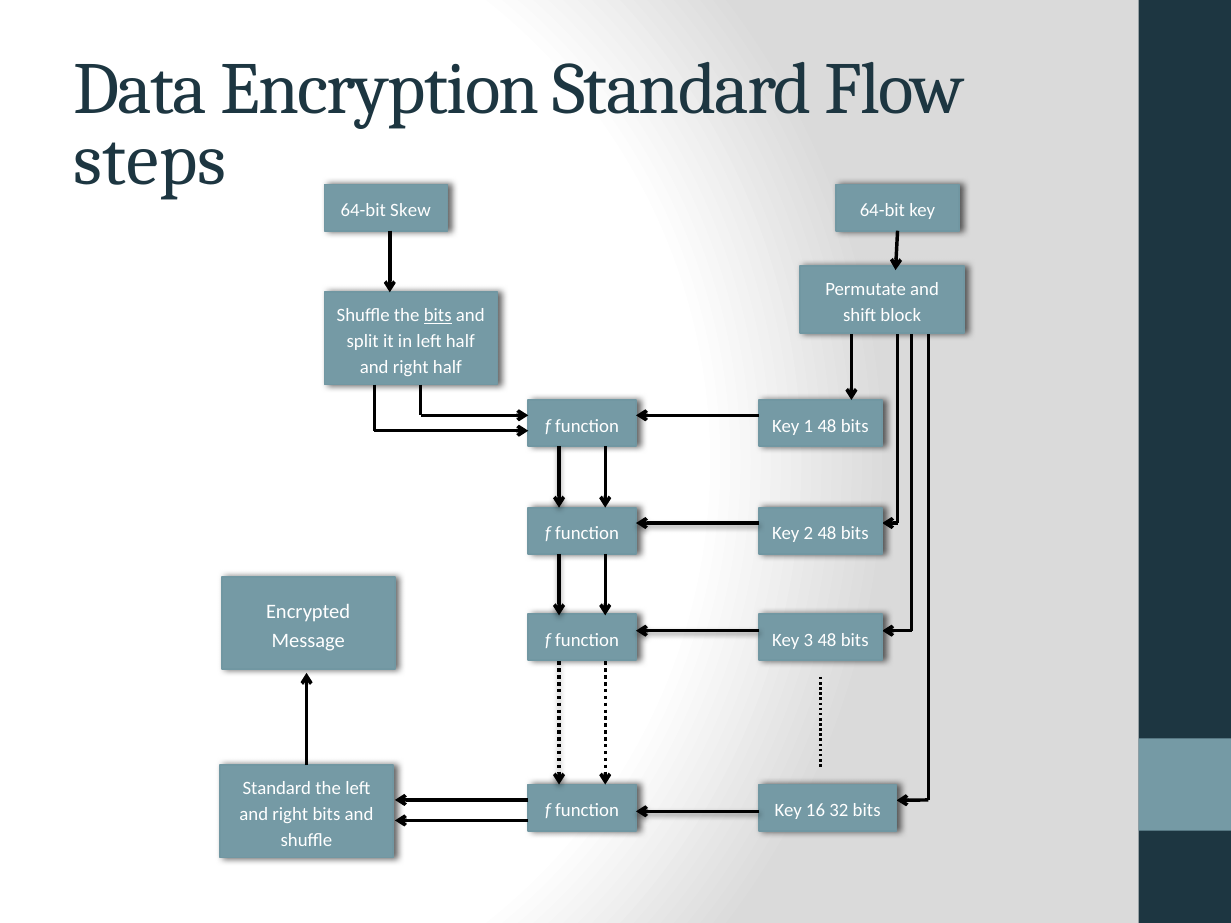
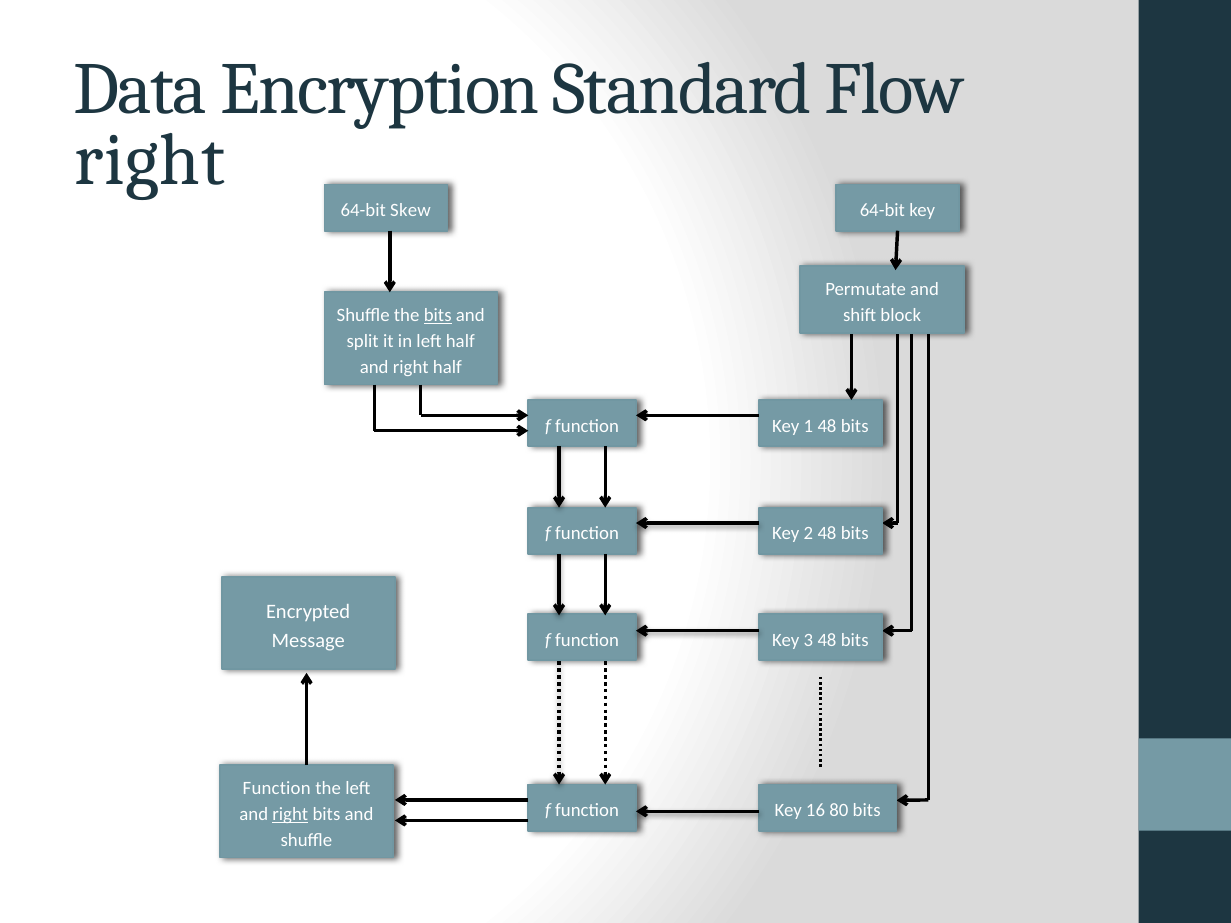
steps at (150, 160): steps -> right
Standard at (277, 789): Standard -> Function
32: 32 -> 80
right at (290, 815) underline: none -> present
